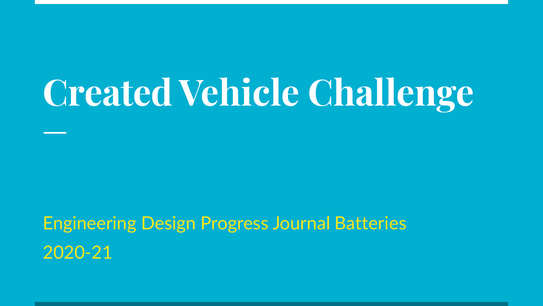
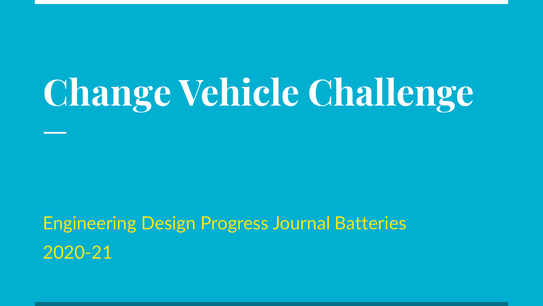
Created: Created -> Change
